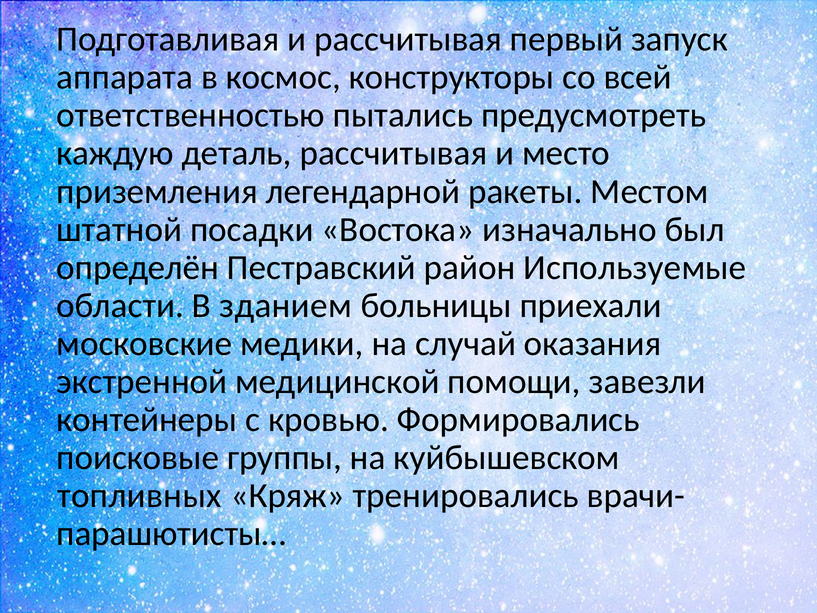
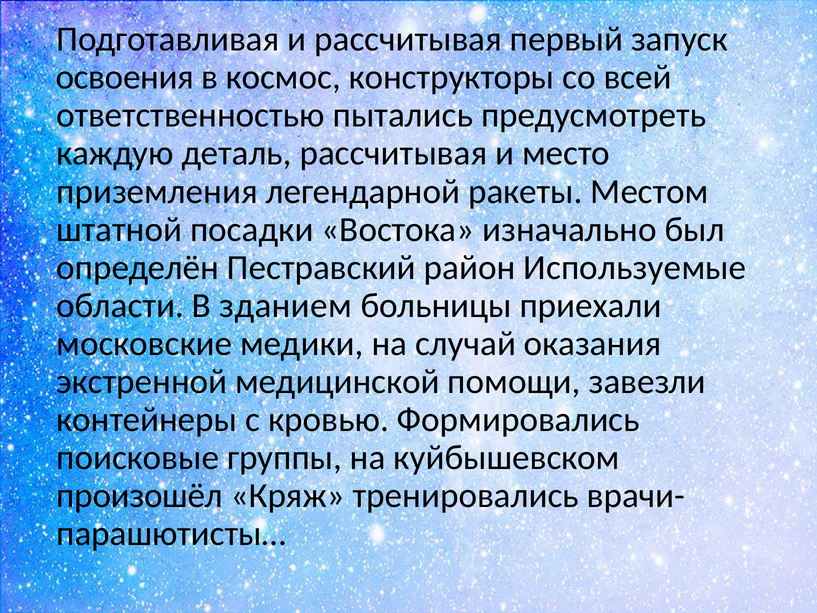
аппарата: аппарата -> освоения
топливных: топливных -> произошёл
